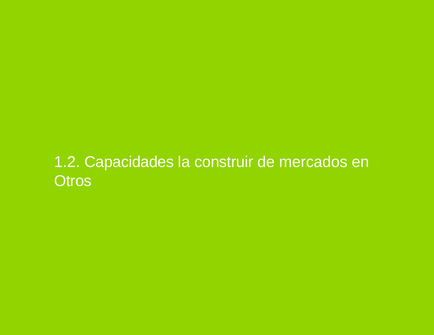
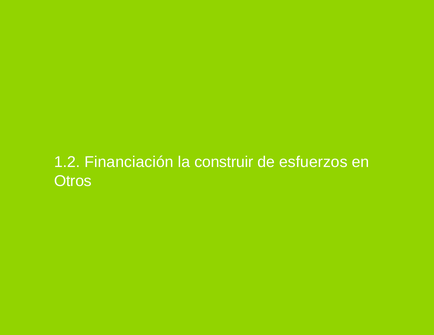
Capacidades: Capacidades -> Financiación
mercados: mercados -> esfuerzos
